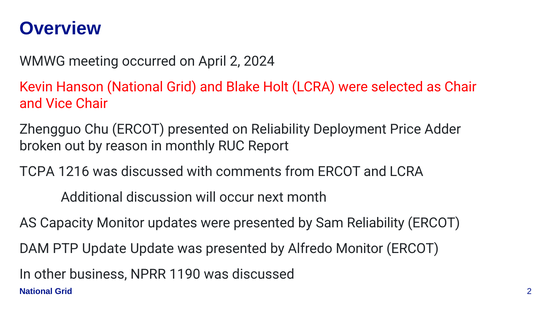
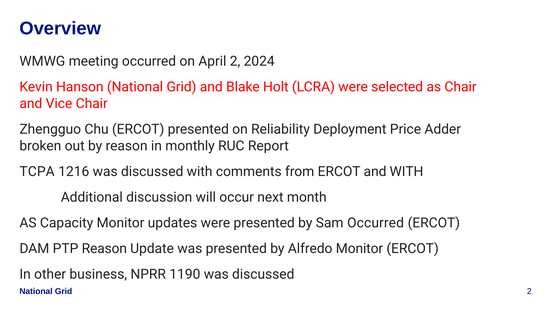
and LCRA: LCRA -> WITH
Sam Reliability: Reliability -> Occurred
PTP Update: Update -> Reason
